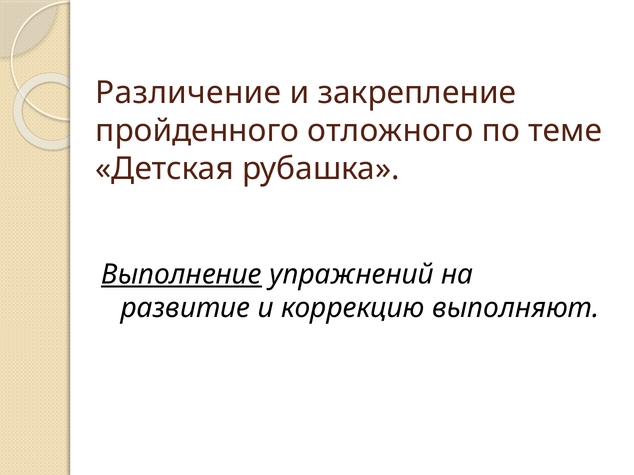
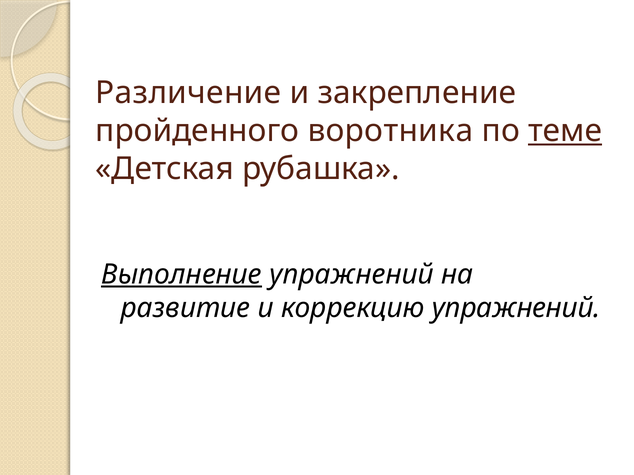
отложного: отложного -> воротника
теме underline: none -> present
коррекцию выполняют: выполняют -> упражнений
